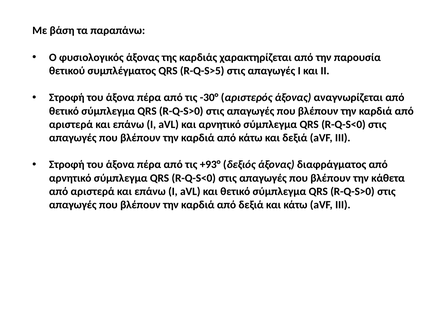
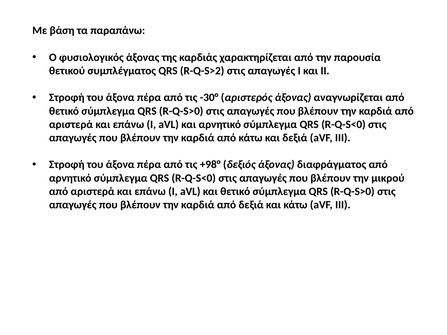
R-Q-S>5: R-Q-S>5 -> R-Q-S>2
+93°: +93° -> +98°
κάθετα: κάθετα -> μικρού
